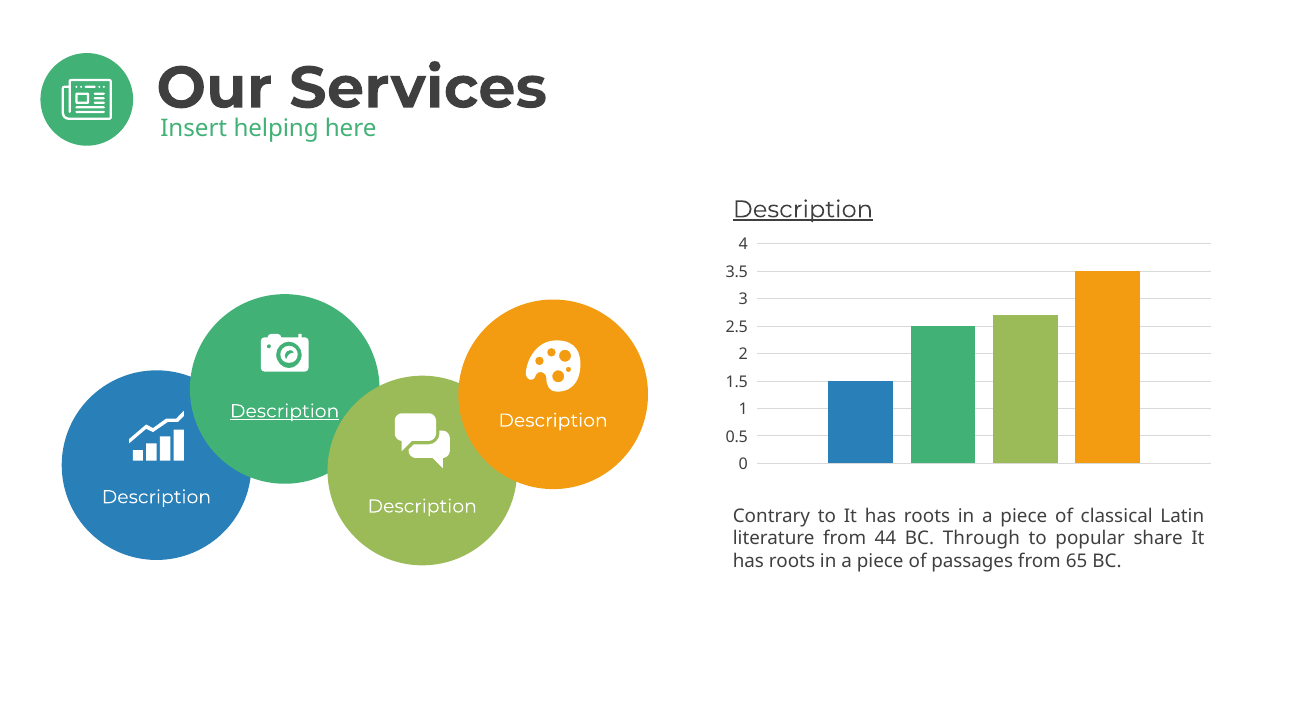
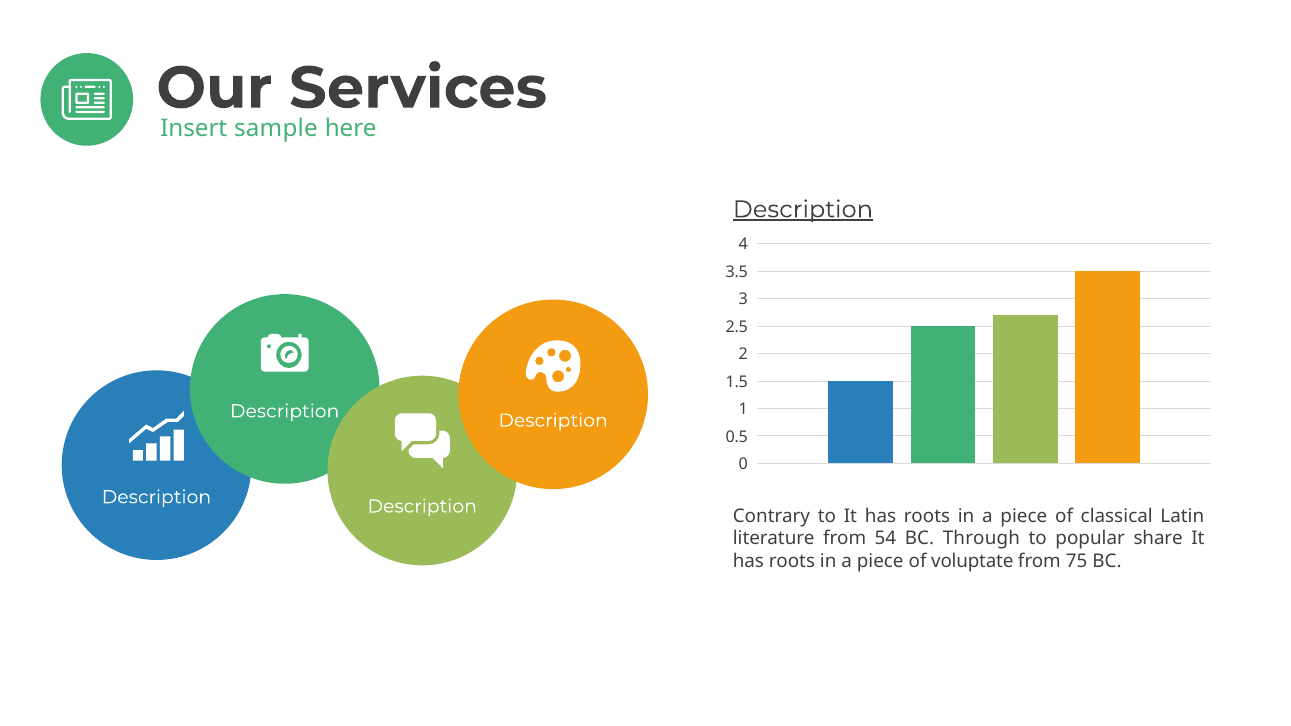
helping: helping -> sample
Description at (285, 411) underline: present -> none
44: 44 -> 54
passages: passages -> voluptate
65: 65 -> 75
